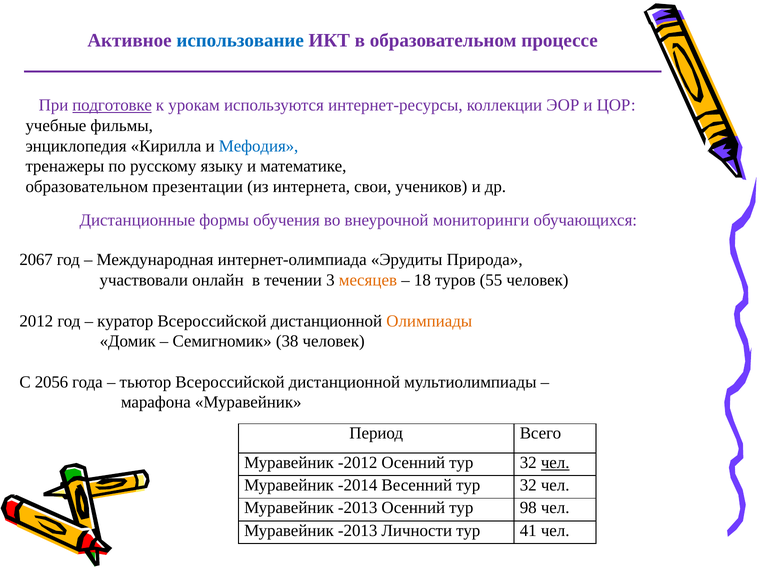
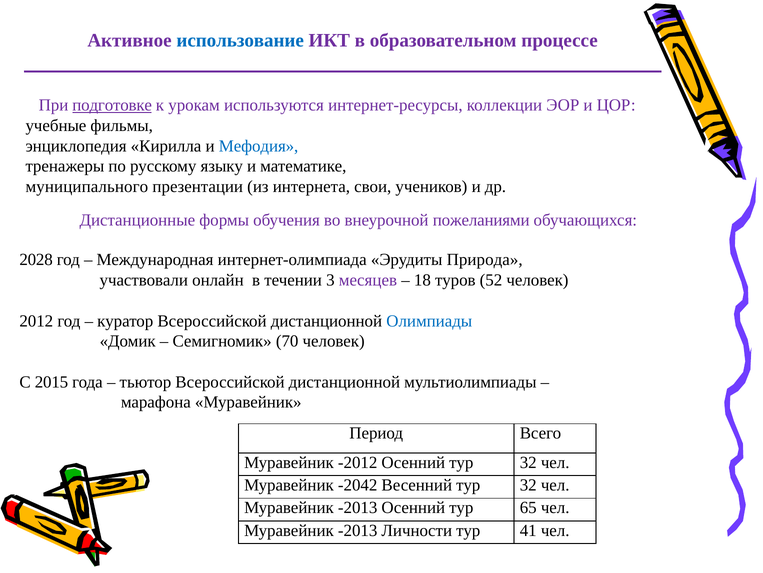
образовательном at (87, 186): образовательном -> муниципального
мониторинги: мониторинги -> пожеланиями
2067: 2067 -> 2028
месяцев colour: orange -> purple
55: 55 -> 52
Олимпиады colour: orange -> blue
38: 38 -> 70
2056: 2056 -> 2015
чел at (555, 462) underline: present -> none
-2014: -2014 -> -2042
98: 98 -> 65
